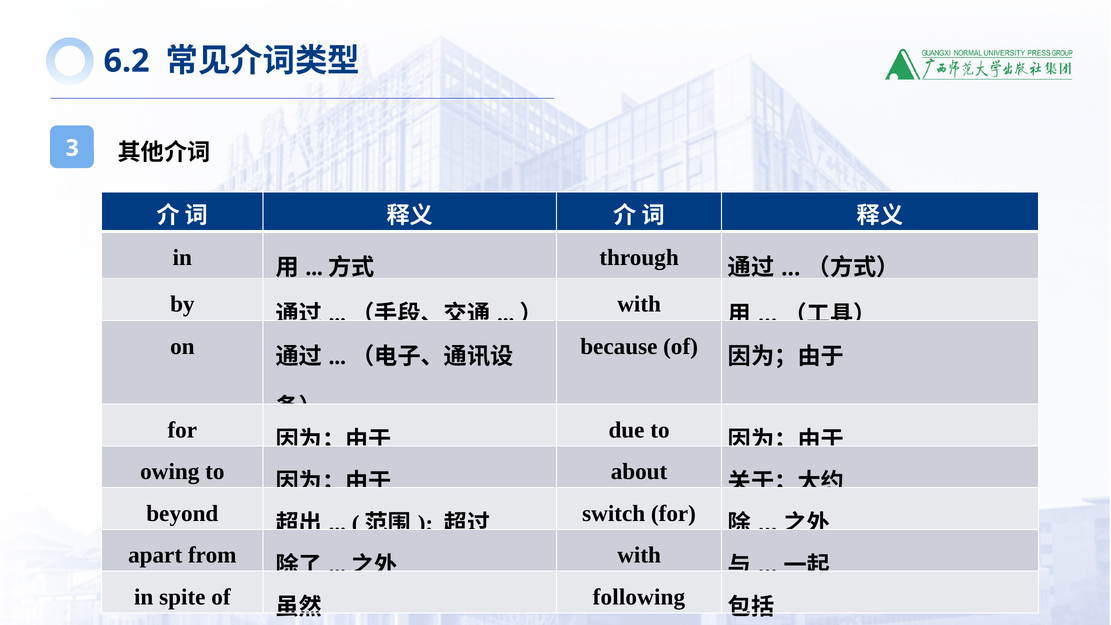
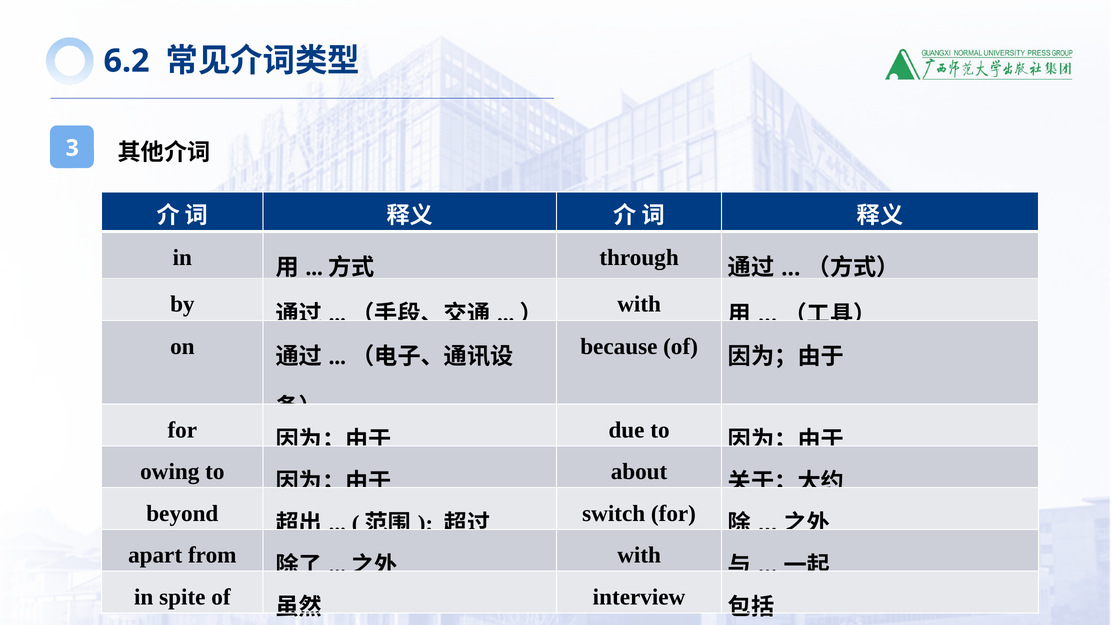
following: following -> interview
